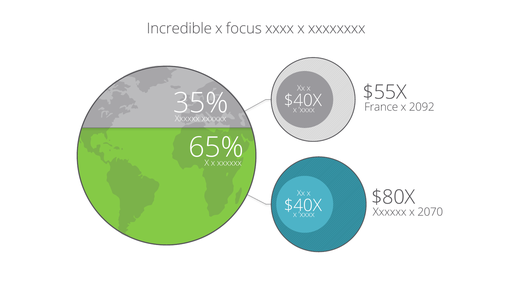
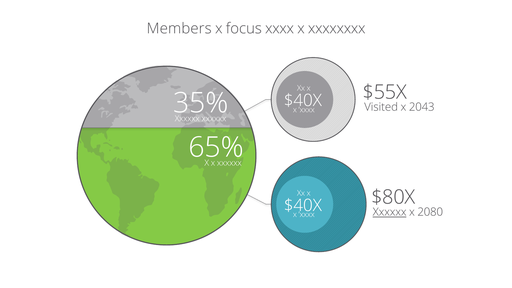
Incredible: Incredible -> Members
France: France -> Visited
2092: 2092 -> 2043
Xxxxxx at (390, 212) underline: none -> present
2070: 2070 -> 2080
